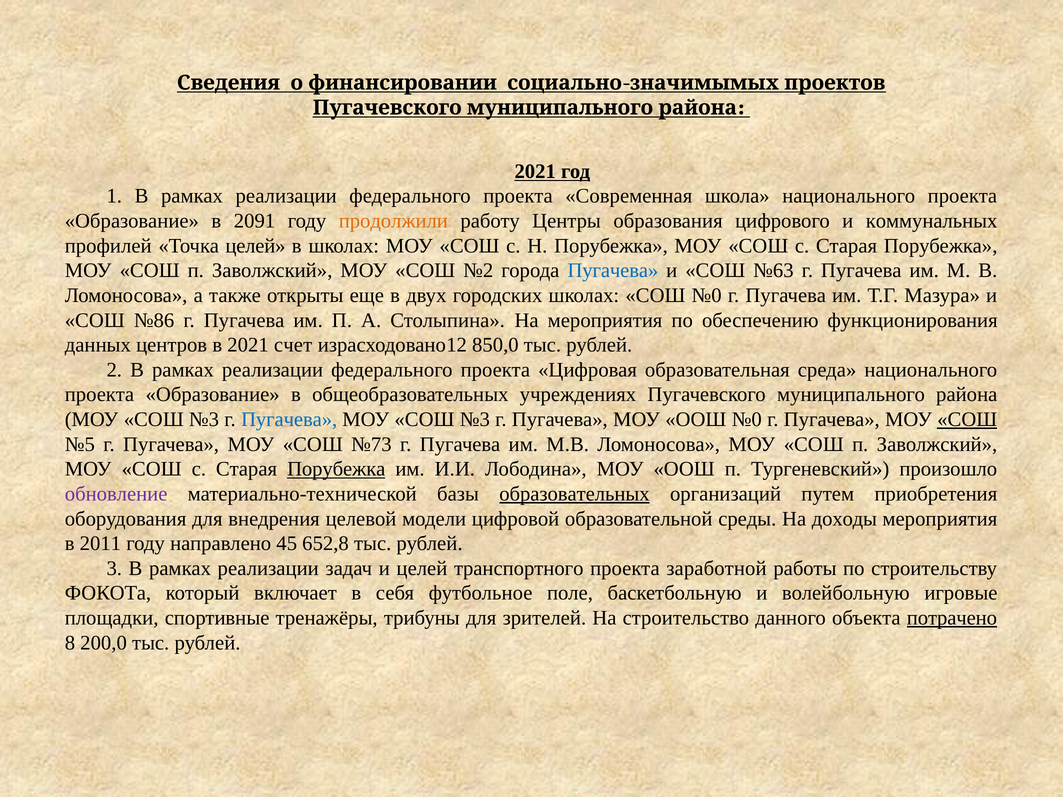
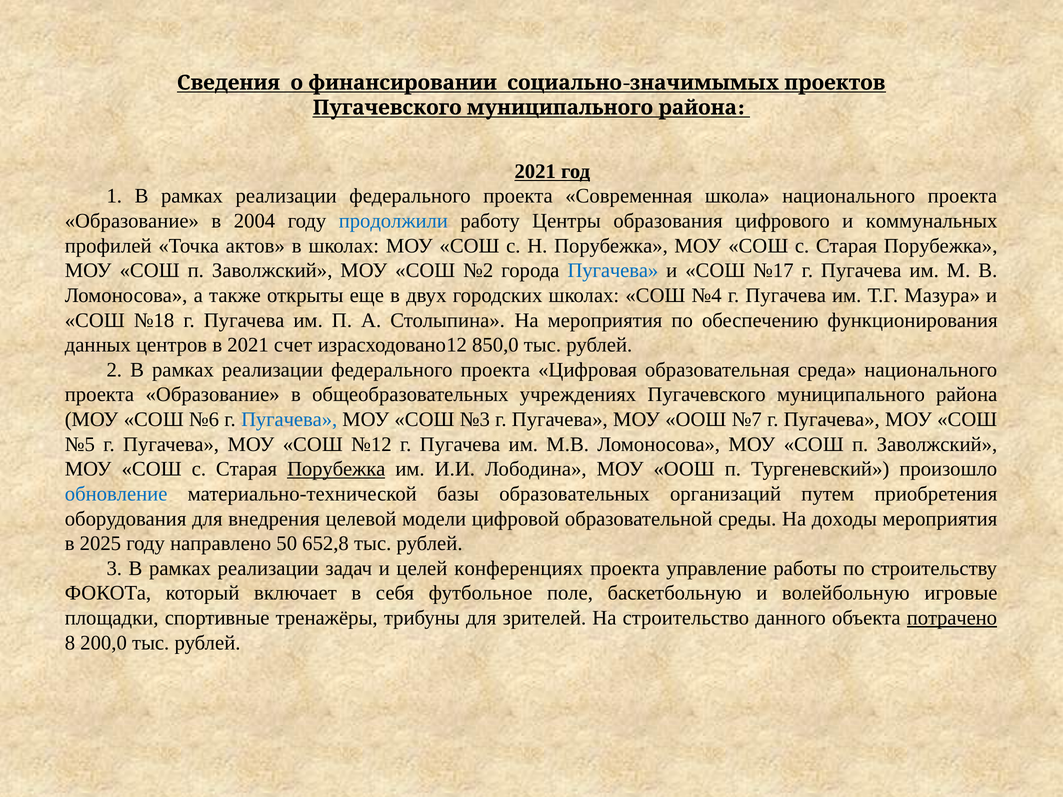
2091: 2091 -> 2004
продолжили colour: orange -> blue
Точка целей: целей -> актов
№63: №63 -> №17
СОШ №0: №0 -> №4
№86: №86 -> №18
№3 at (204, 420): №3 -> №6
ООШ №0: №0 -> №7
СОШ at (967, 420) underline: present -> none
№73: №73 -> №12
обновление colour: purple -> blue
образовательных underline: present -> none
2011: 2011 -> 2025
45: 45 -> 50
транспортного: транспортного -> конференциях
заработной: заработной -> управление
